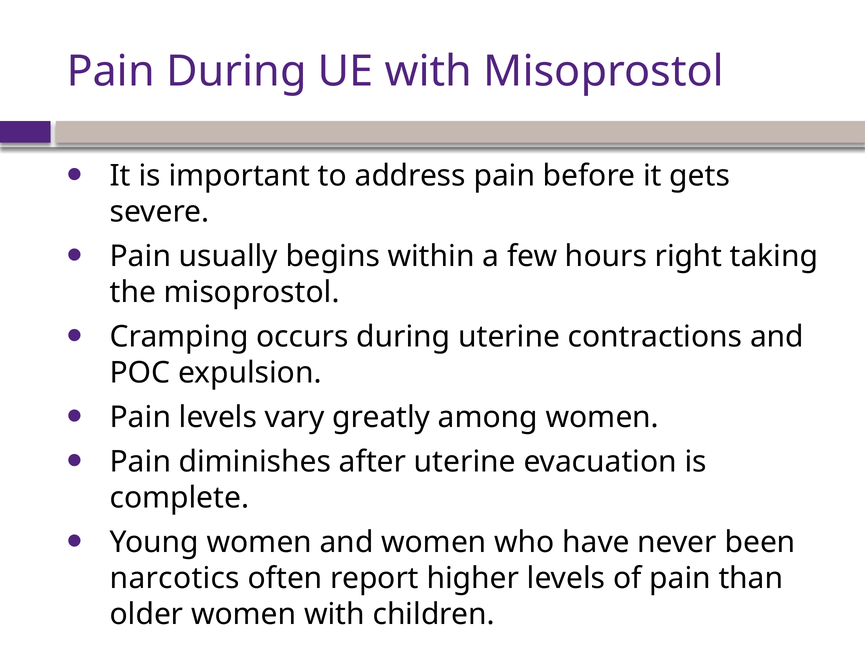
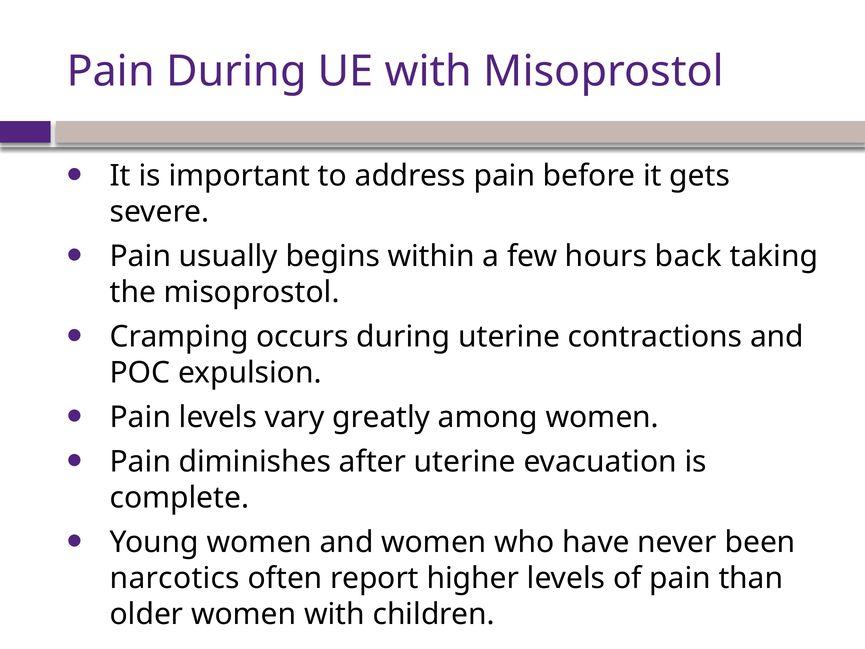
right: right -> back
